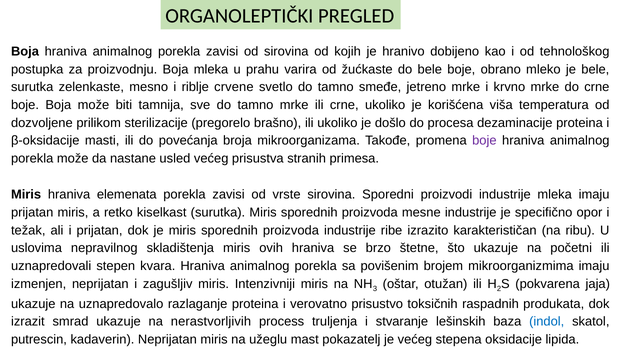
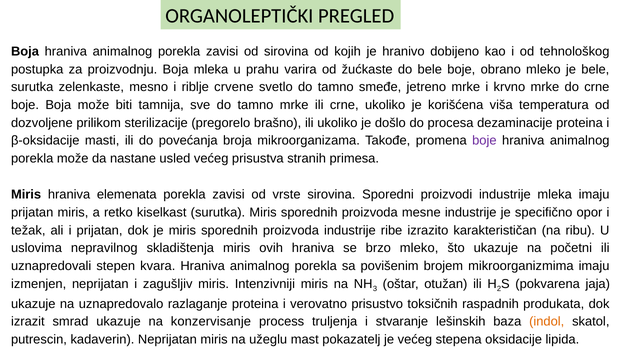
brzo štetne: štetne -> mleko
nerastvorljivih: nerastvorljivih -> konzervisanje
indol colour: blue -> orange
